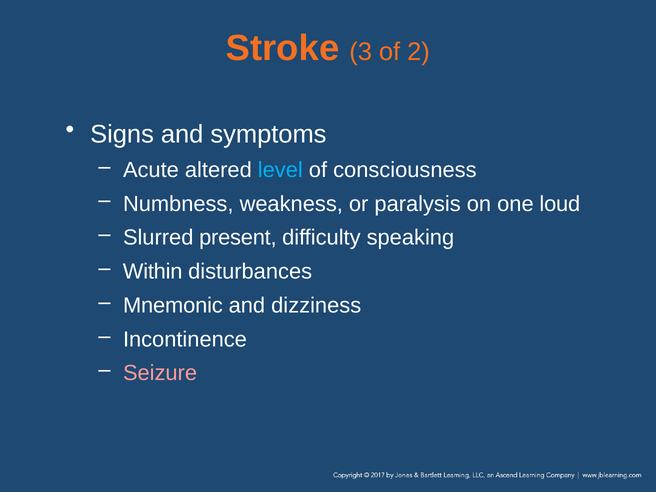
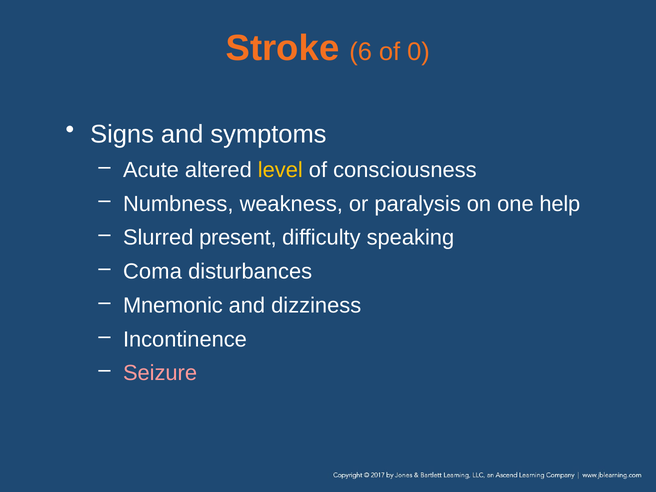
3: 3 -> 6
2: 2 -> 0
level colour: light blue -> yellow
loud: loud -> help
Within: Within -> Coma
